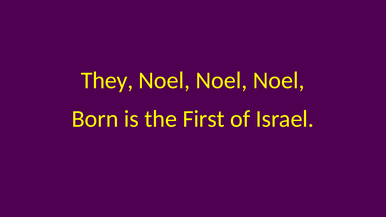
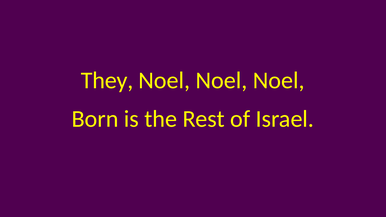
First: First -> Rest
